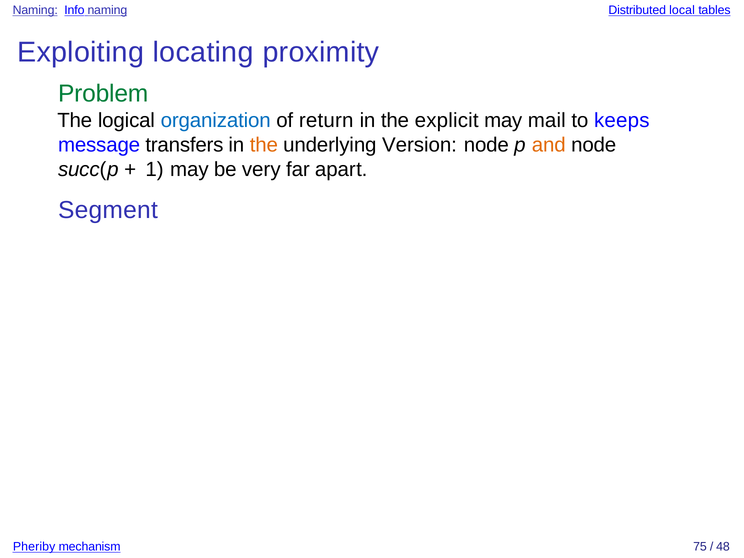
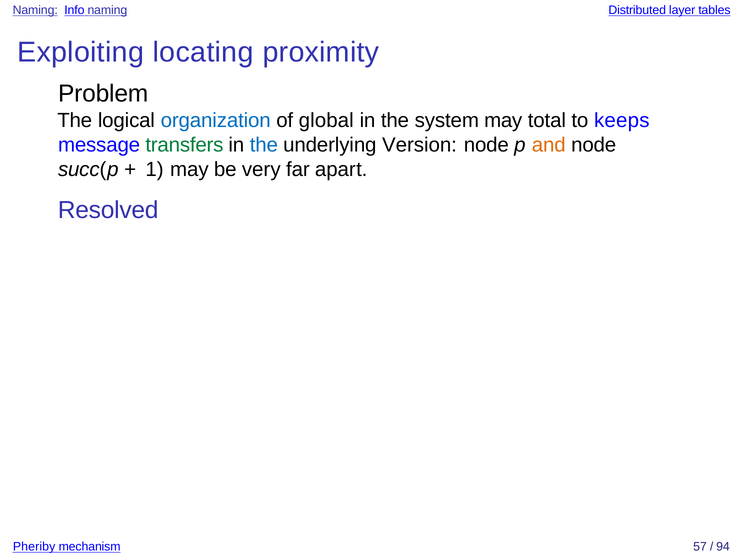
local: local -> layer
Problem colour: green -> black
return: return -> global
explicit: explicit -> system
mail: mail -> total
transfers colour: black -> green
the at (264, 145) colour: orange -> blue
Segment: Segment -> Resolved
75: 75 -> 57
48: 48 -> 94
